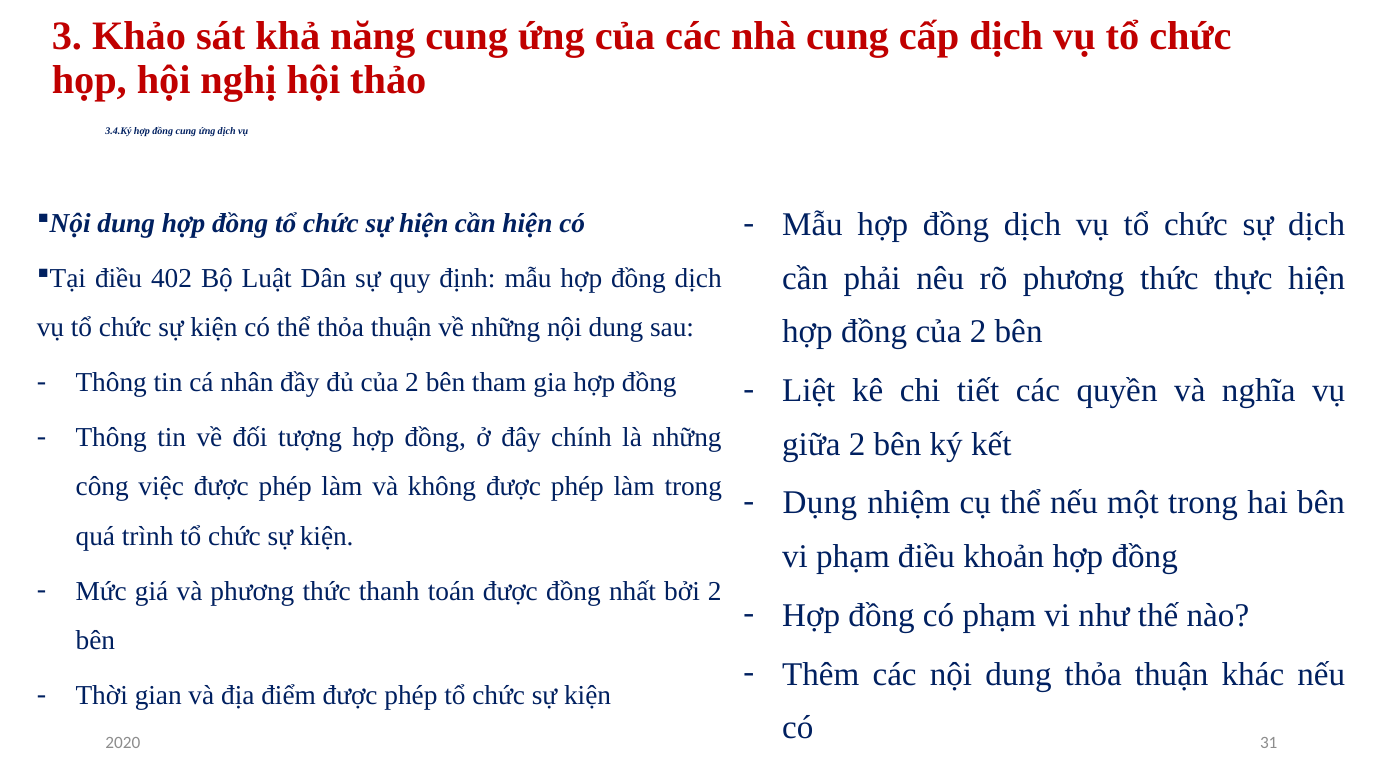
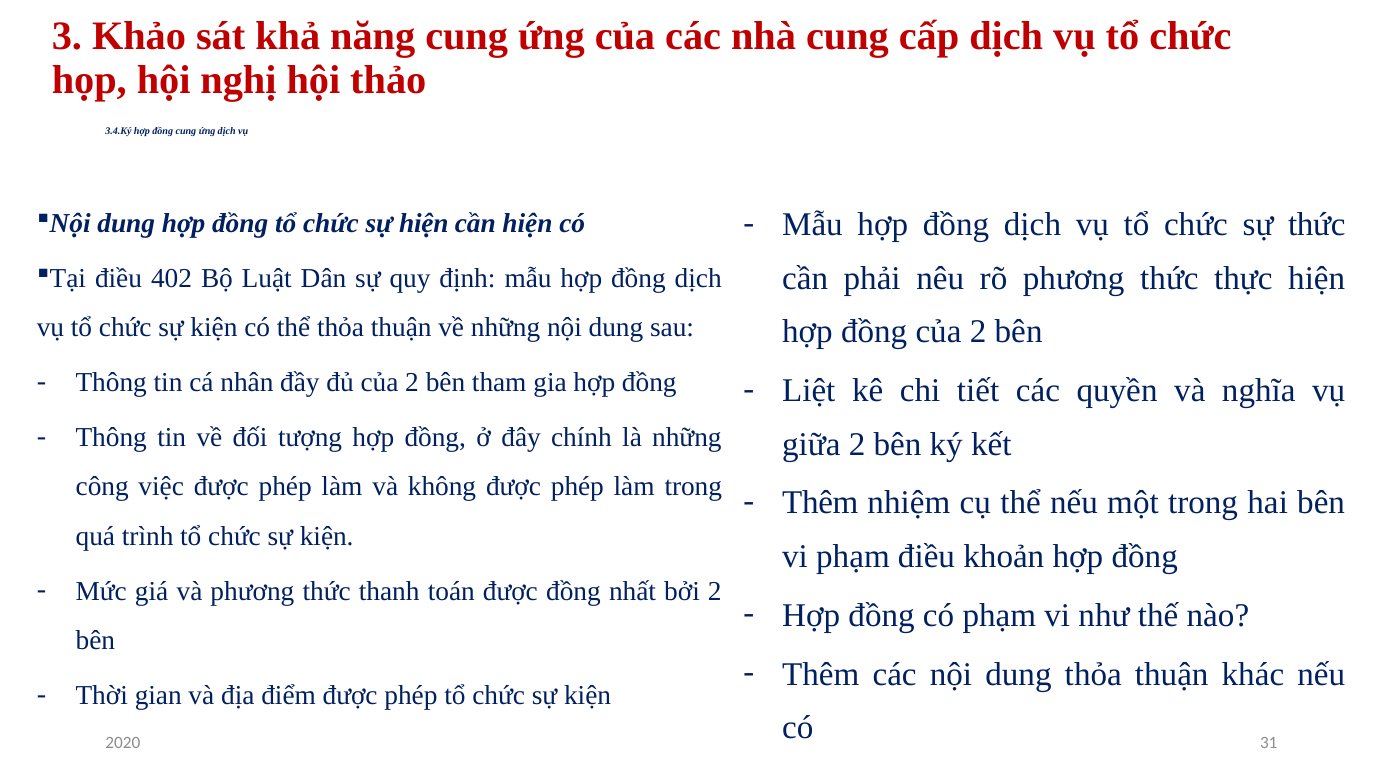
sự dịch: dịch -> thức
Dụng at (820, 503): Dụng -> Thêm
